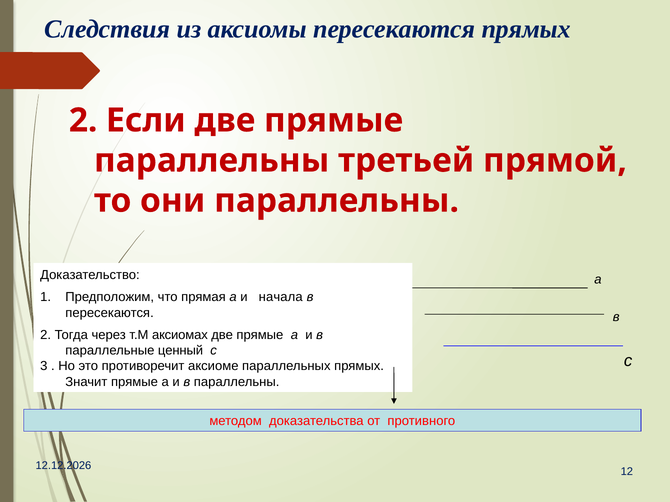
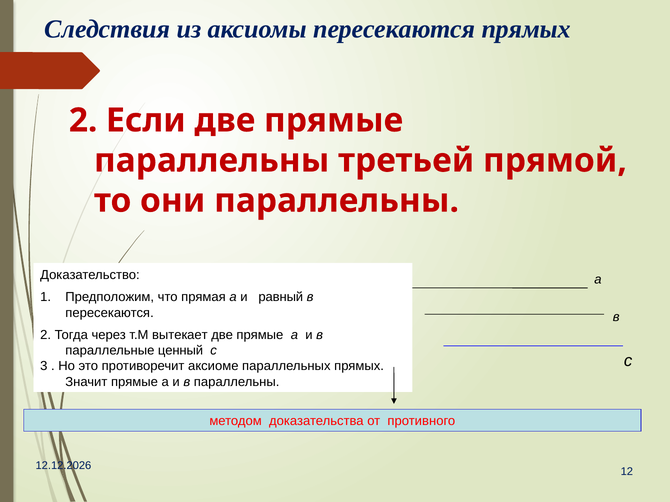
начала: начала -> равный
аксиомах: аксиомах -> вытекает
